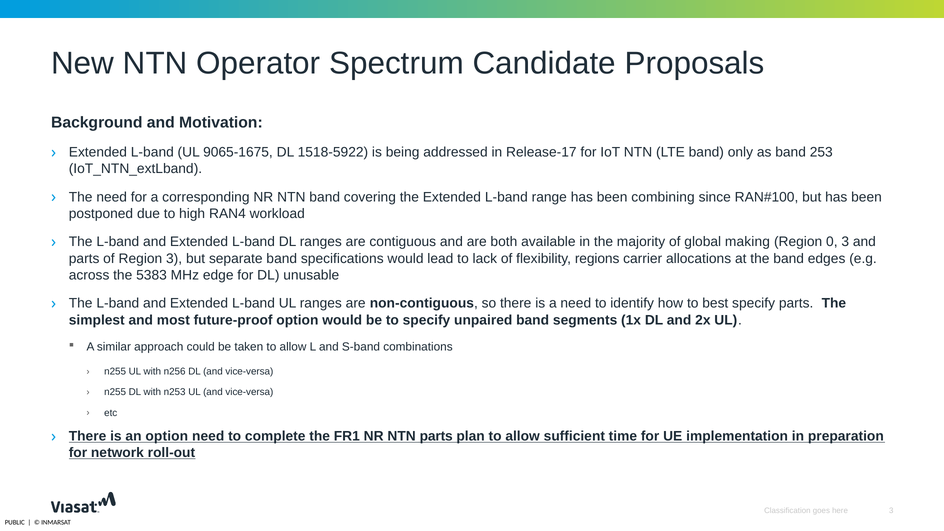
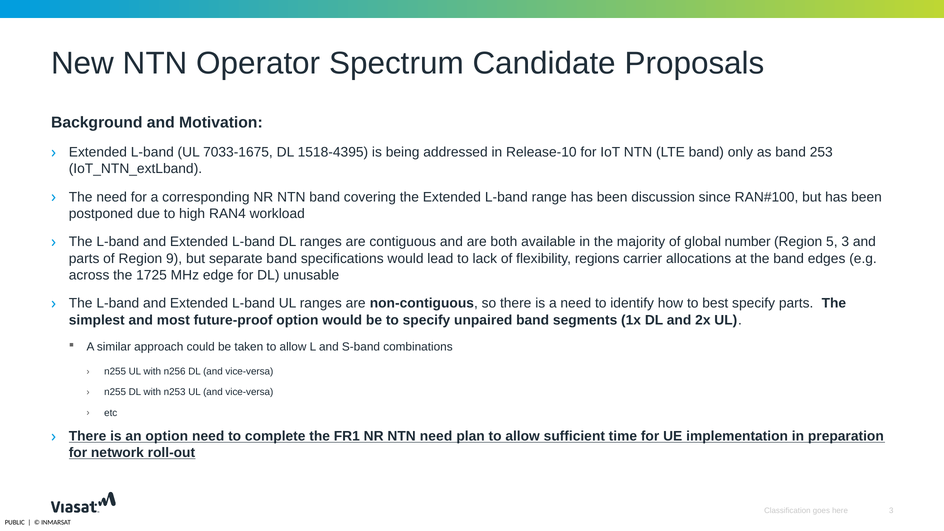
9065-1675: 9065-1675 -> 7033-1675
1518-5922: 1518-5922 -> 1518-4395
Release-17: Release-17 -> Release-10
combining: combining -> discussion
making: making -> number
0: 0 -> 5
Region 3: 3 -> 9
5383: 5383 -> 1725
NTN parts: parts -> need
